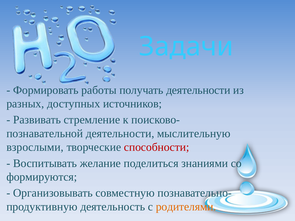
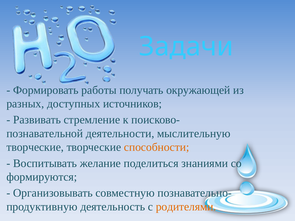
получать деятельности: деятельности -> окружающей
взрослыми at (35, 147): взрослыми -> творческие
способности colour: red -> orange
